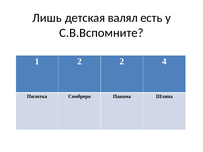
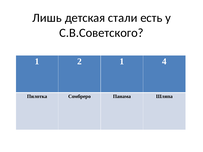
валял: валял -> стали
С.В.Вспомните: С.В.Вспомните -> С.В.Советского
2 2: 2 -> 1
